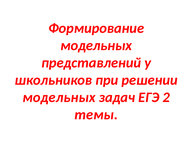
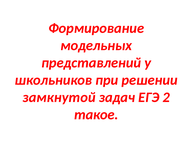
модельных at (59, 97): модельных -> замкнутой
темы: темы -> такое
